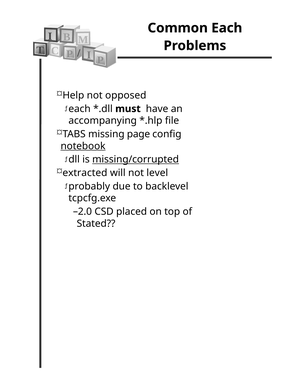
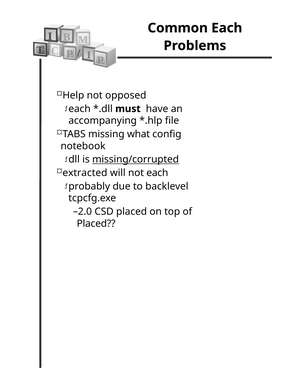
page: page -> what
notebook underline: present -> none
not level: level -> each
Stated at (96, 224): Stated -> Placed
